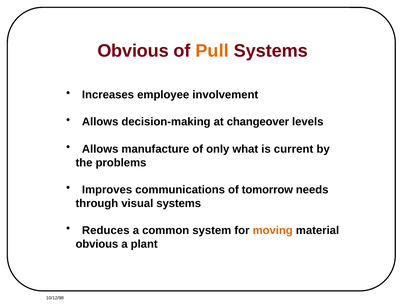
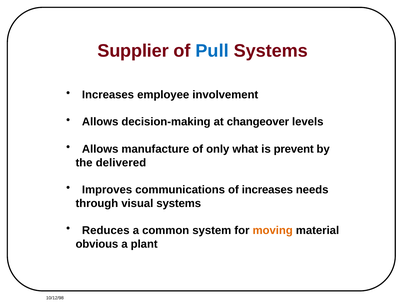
Obvious at (133, 51): Obvious -> Supplier
Pull colour: orange -> blue
current: current -> prevent
problems: problems -> delivered
of tomorrow: tomorrow -> increases
